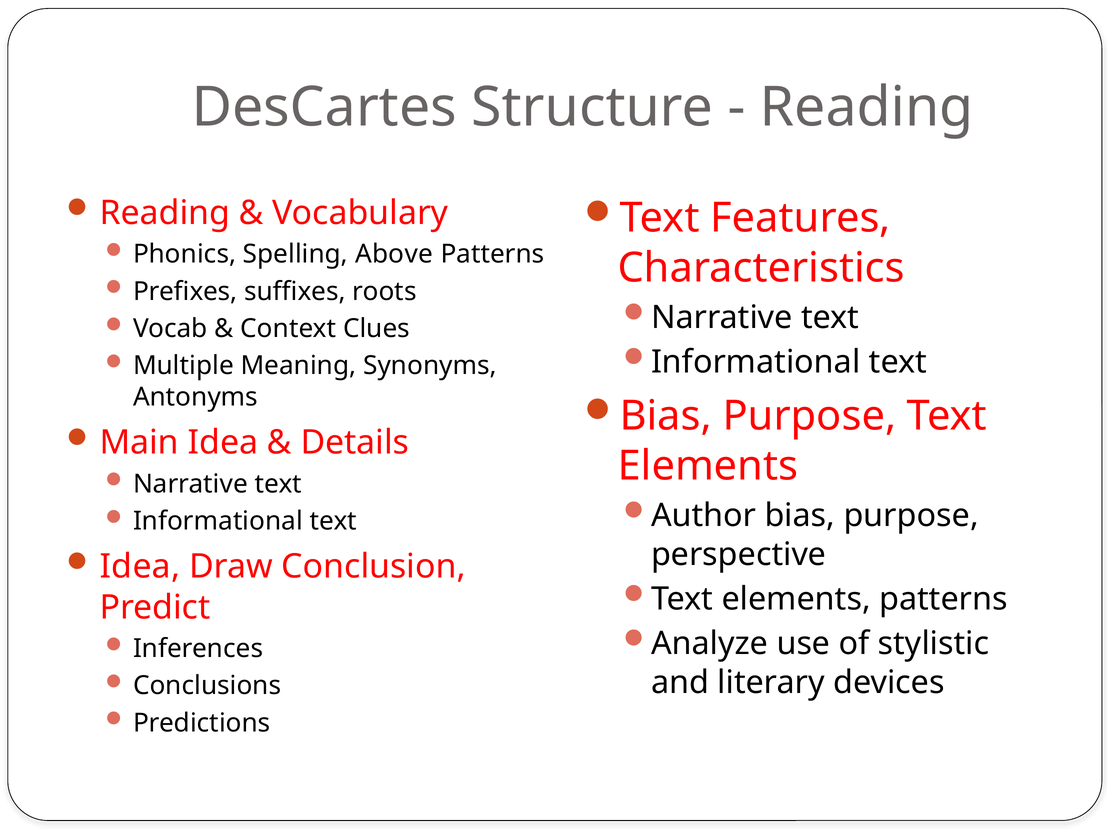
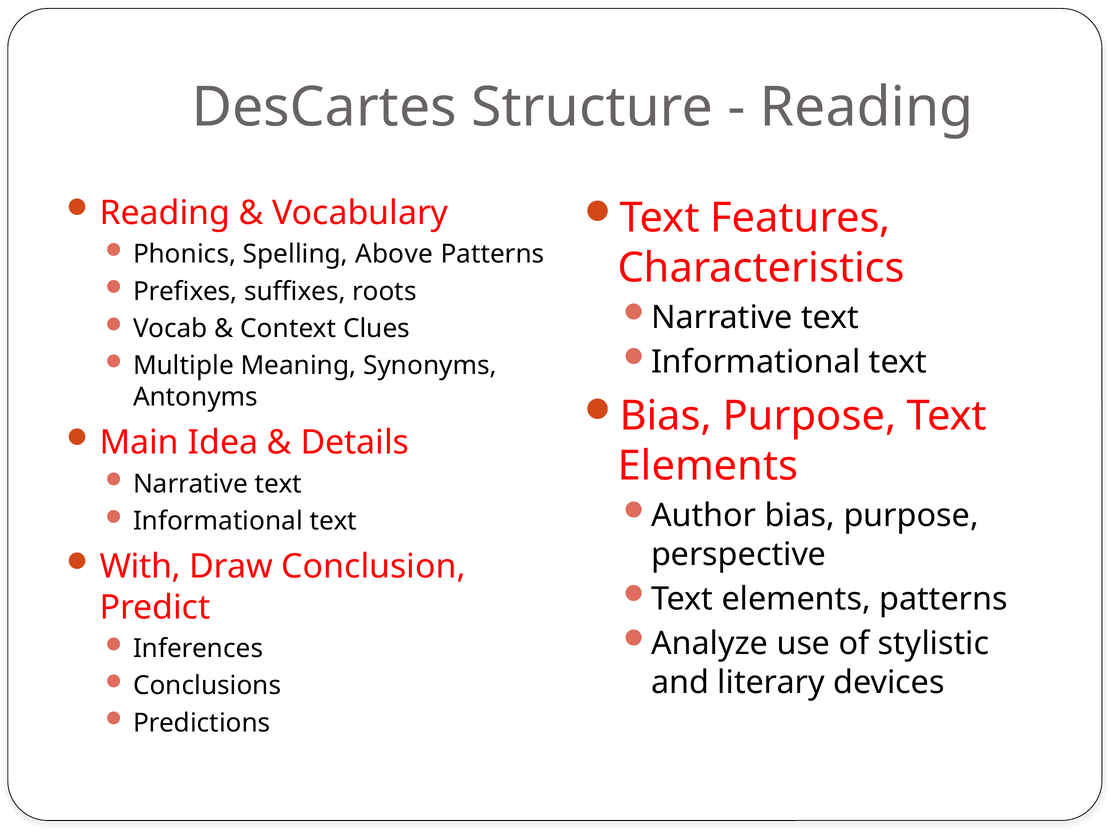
Idea at (140, 567): Idea -> With
